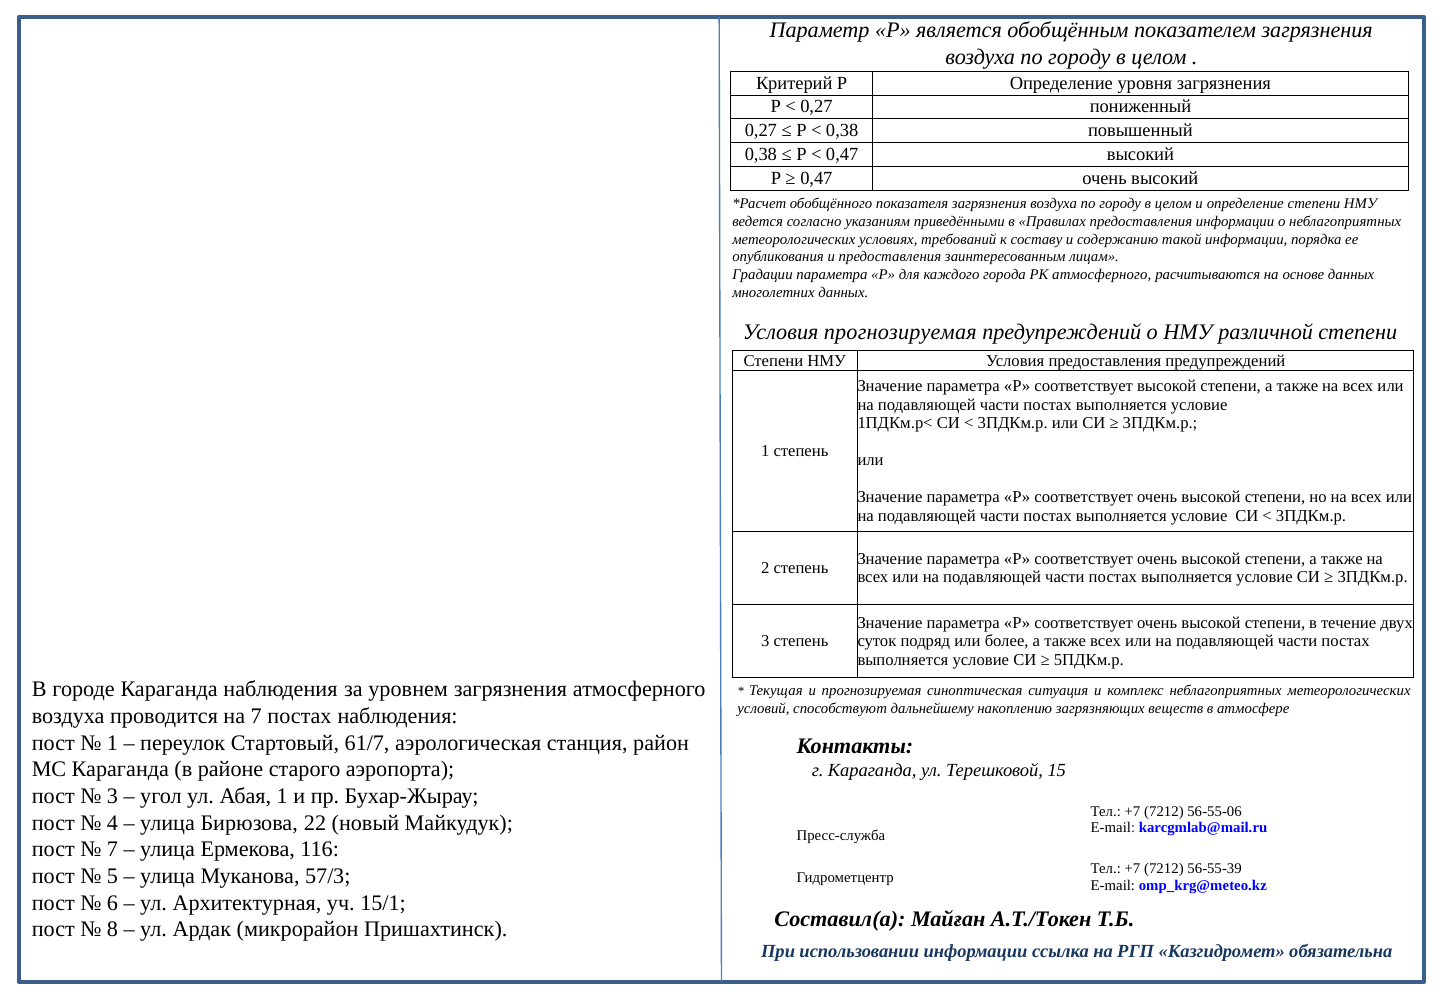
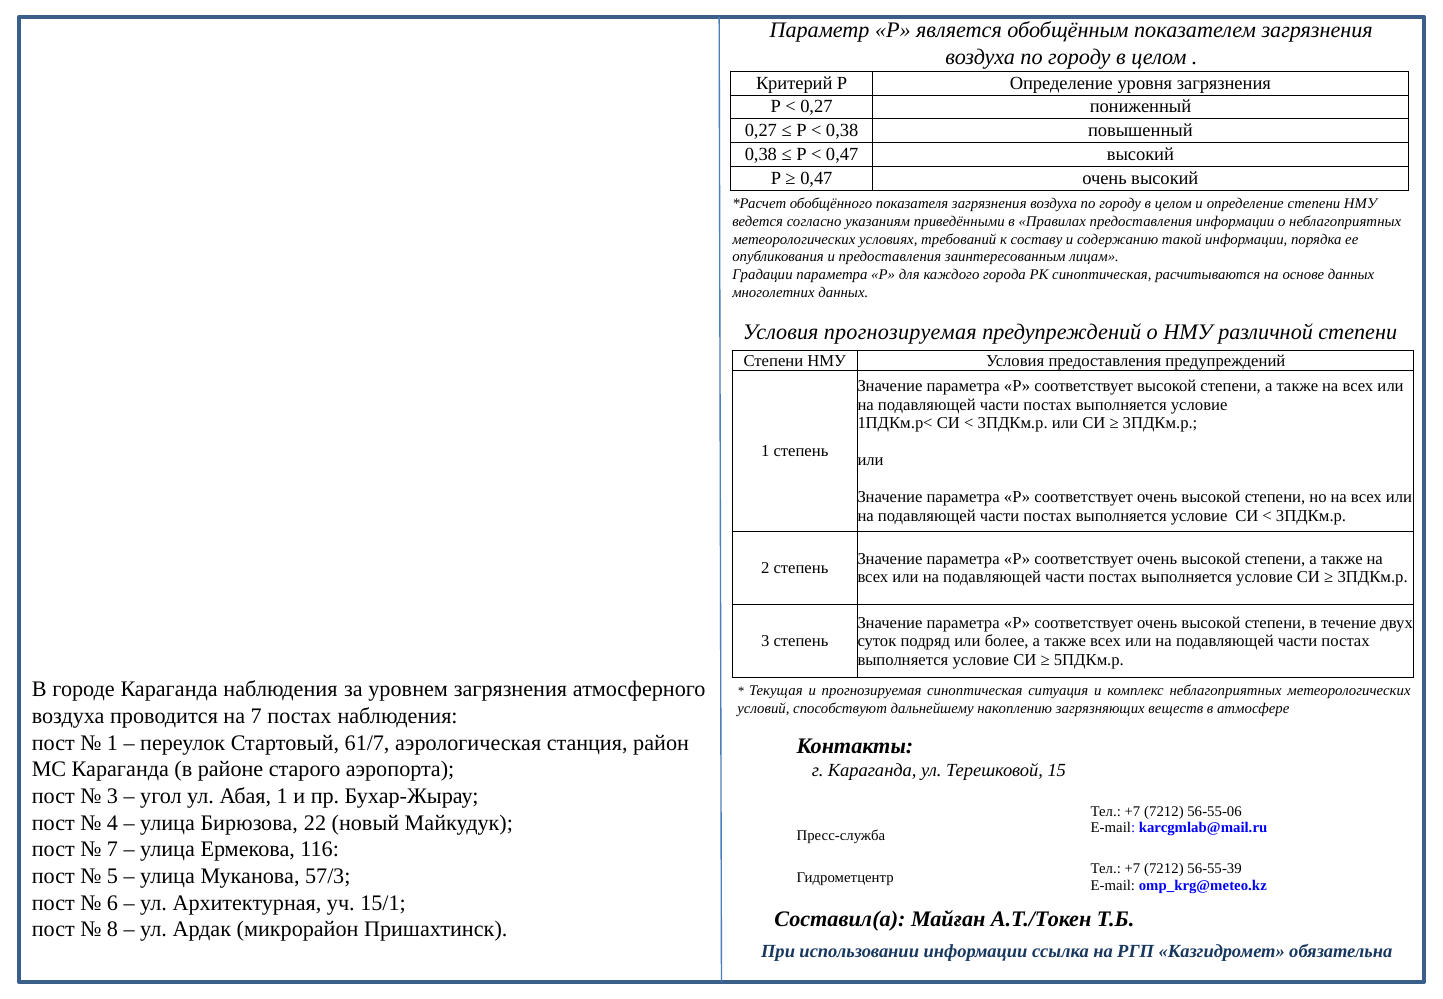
РК атмосферного: атмосферного -> синоптическая
